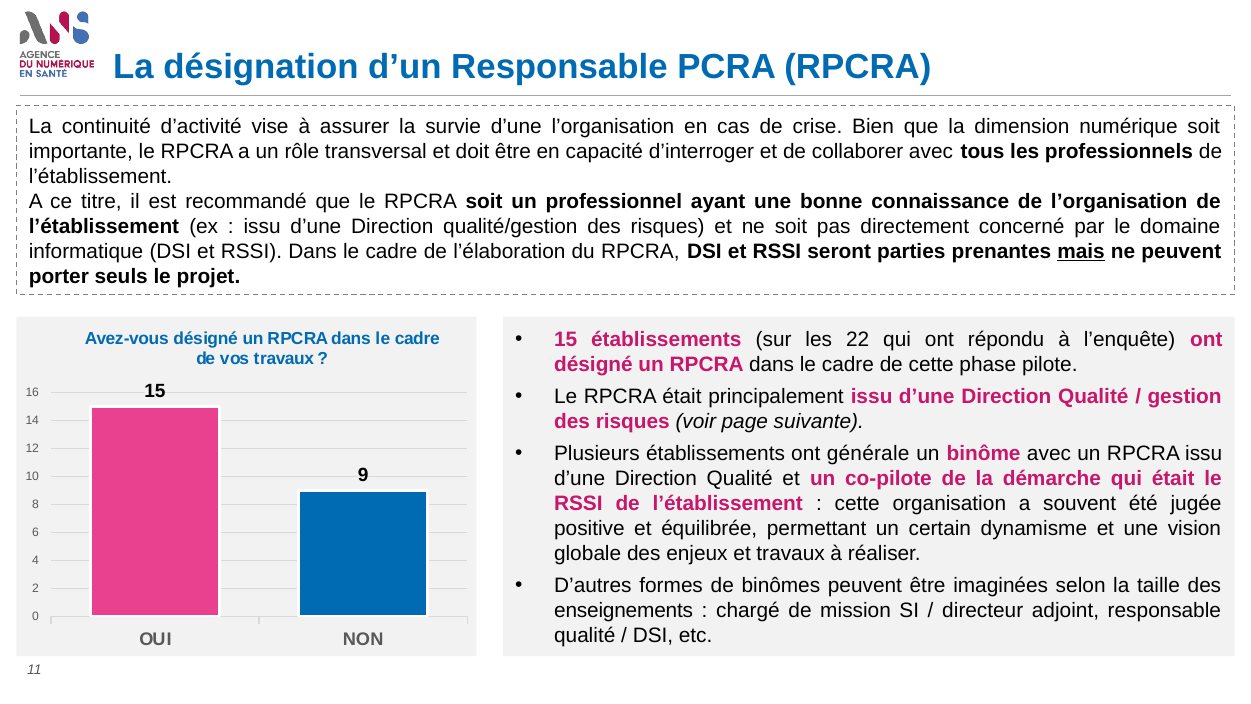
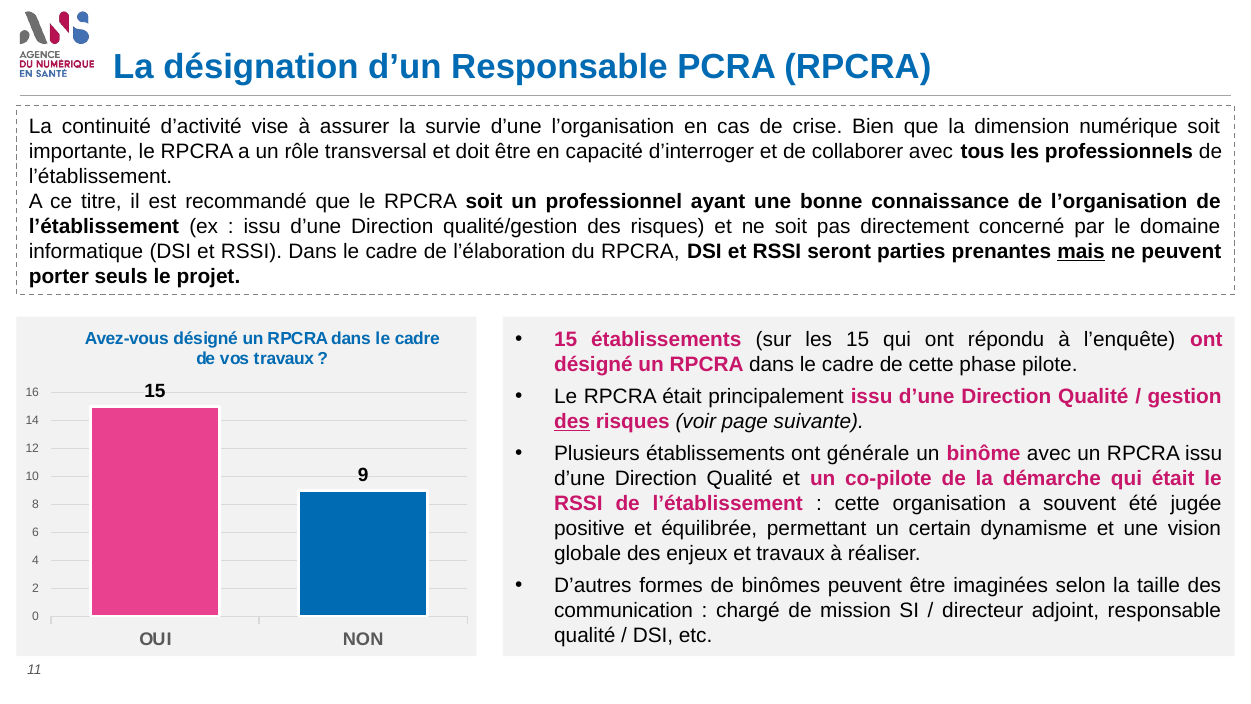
les 22: 22 -> 15
des at (572, 422) underline: none -> present
enseignements: enseignements -> communication
